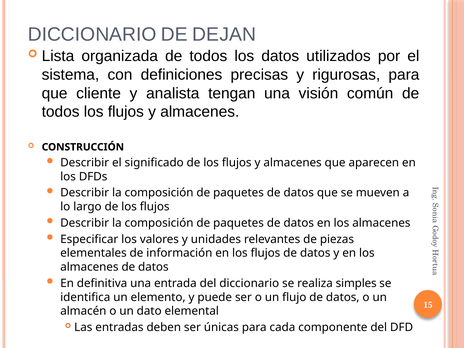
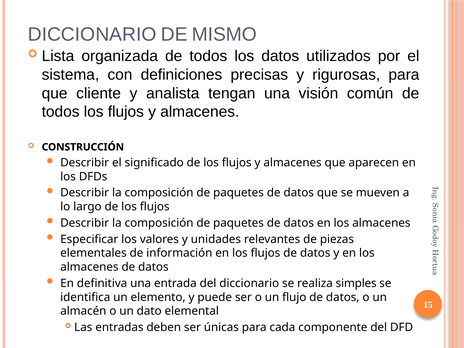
DEJAN: DEJAN -> MISMO
